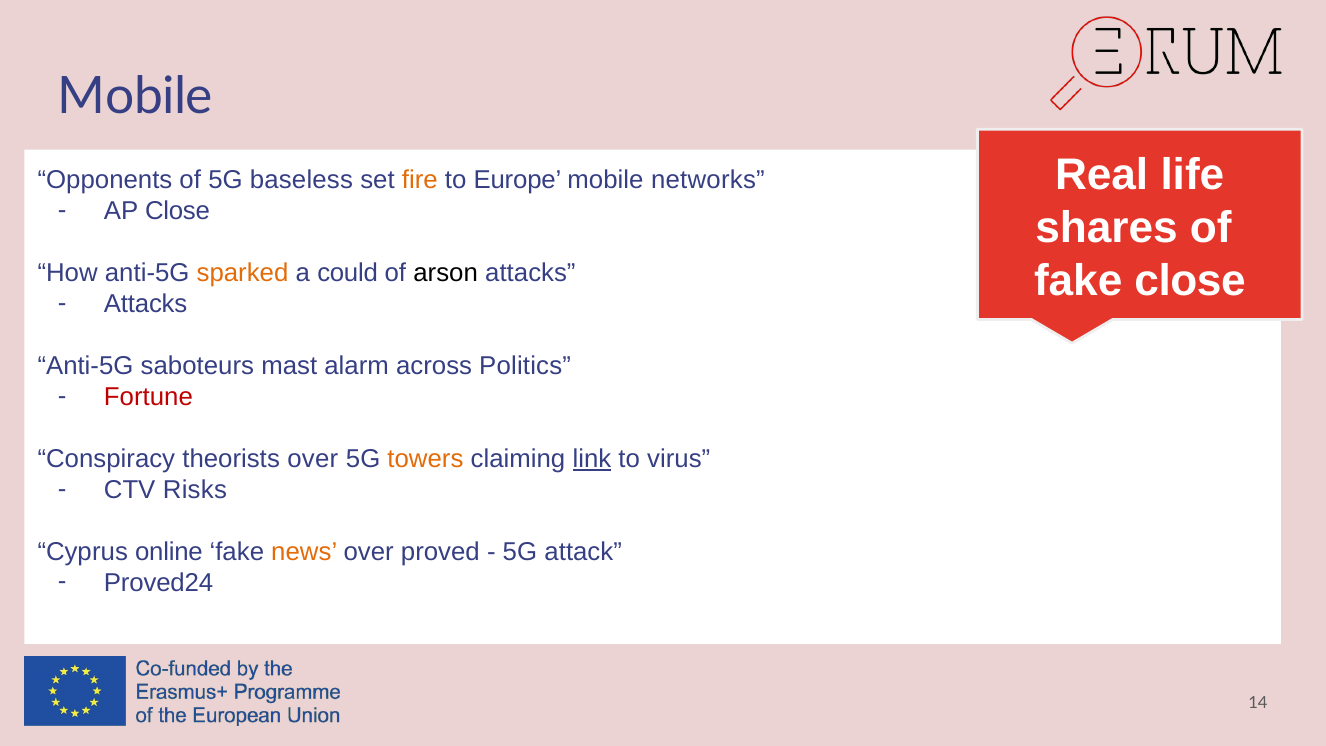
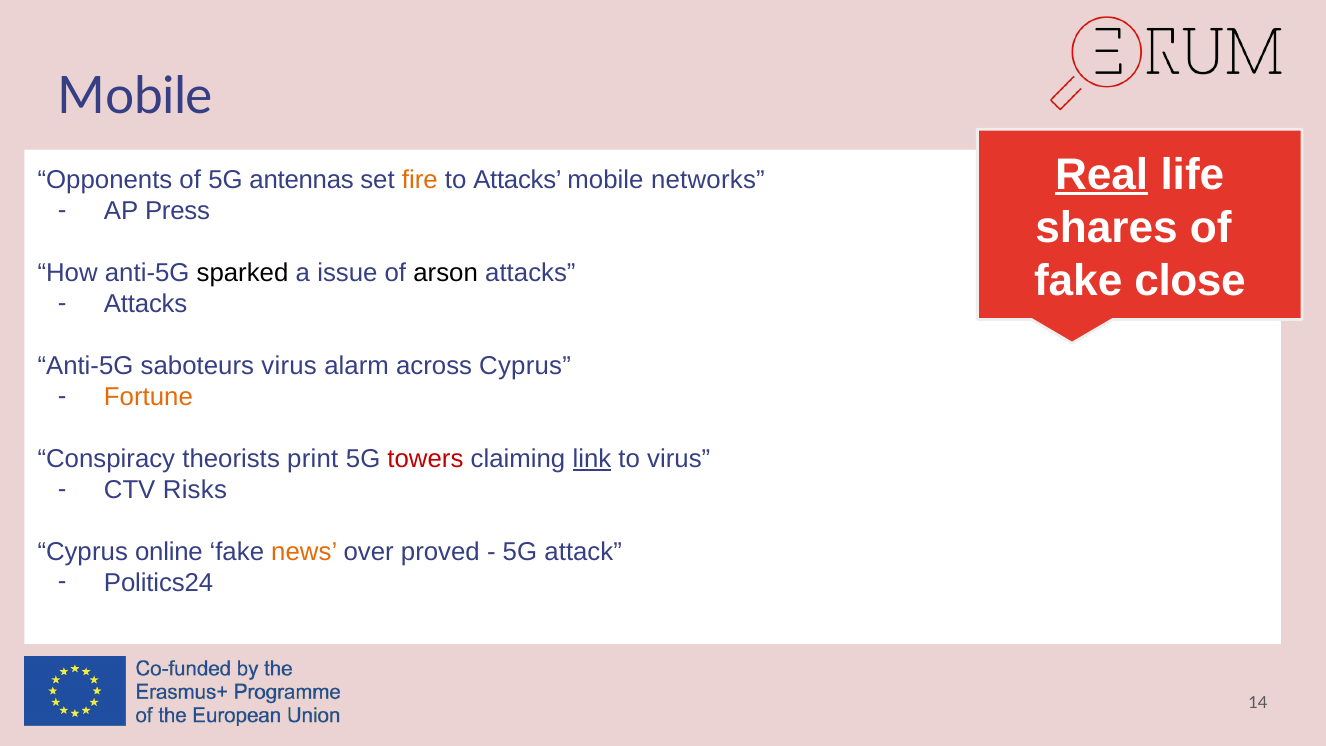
Real underline: none -> present
baseless: baseless -> antennas
to Europe: Europe -> Attacks
AP Close: Close -> Press
sparked colour: orange -> black
could: could -> issue
saboteurs mast: mast -> virus
across Politics: Politics -> Cyprus
Fortune colour: red -> orange
theorists over: over -> print
towers colour: orange -> red
Proved24: Proved24 -> Politics24
